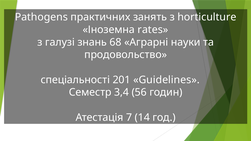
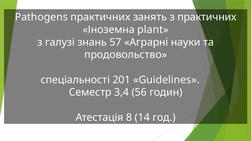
з horticulture: horticulture -> практичних
rates: rates -> plant
68: 68 -> 57
7: 7 -> 8
